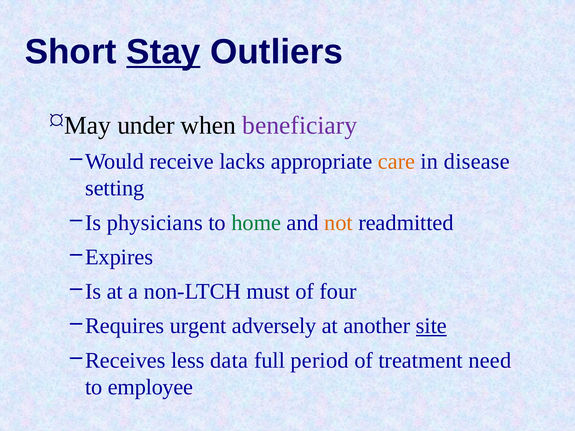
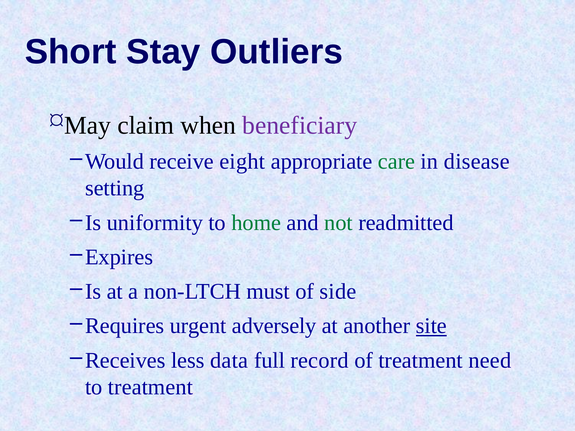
Stay underline: present -> none
under: under -> claim
lacks: lacks -> eight
care colour: orange -> green
physicians: physicians -> uniformity
not colour: orange -> green
four: four -> side
period: period -> record
to employee: employee -> treatment
